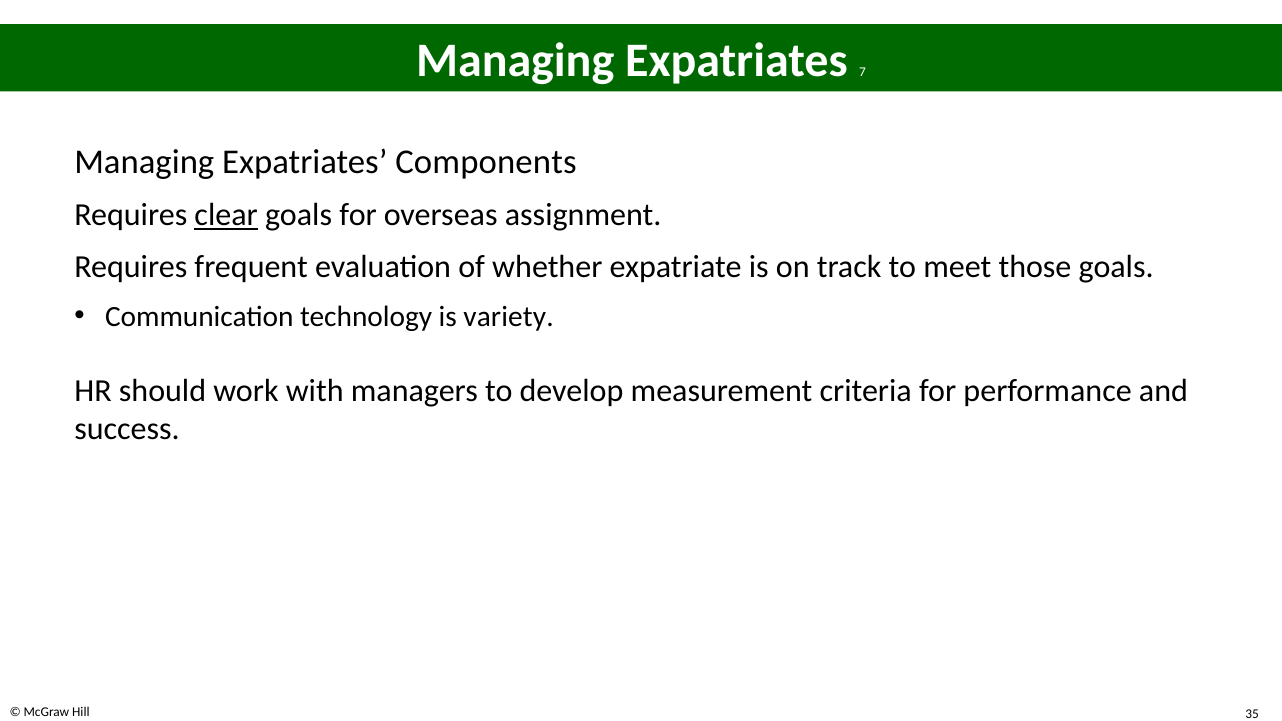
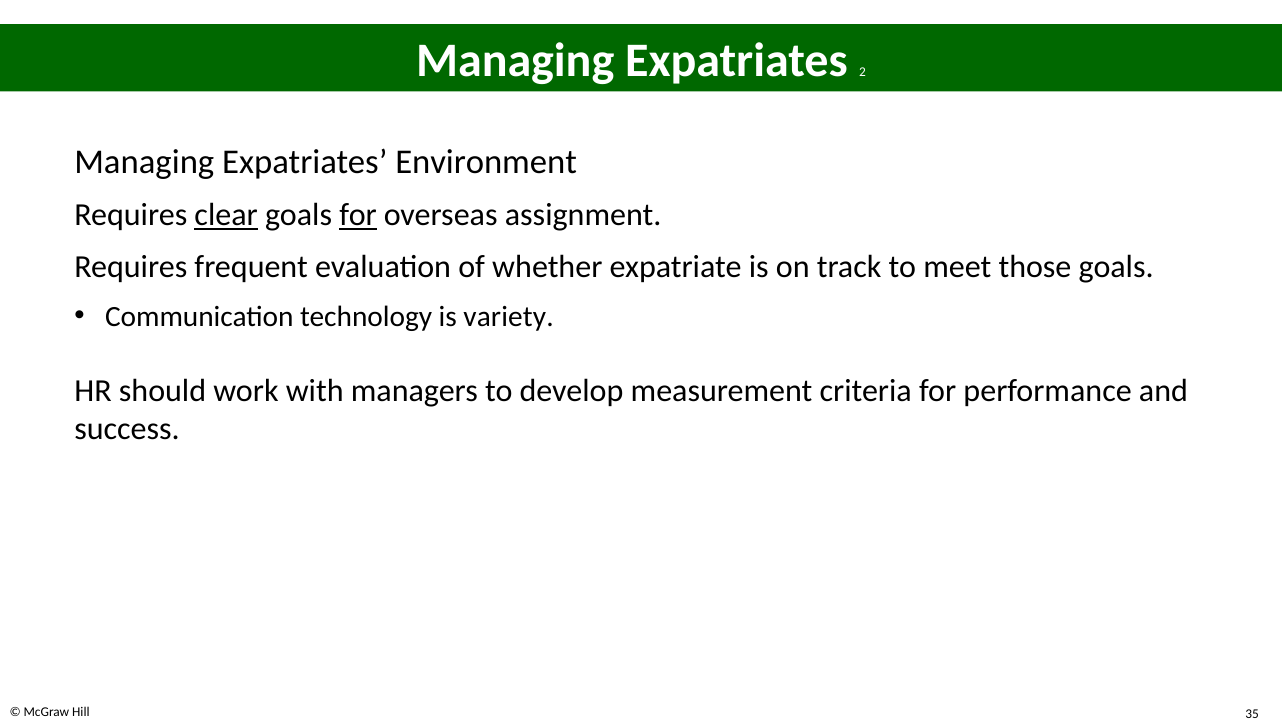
7: 7 -> 2
Components: Components -> Environment
for at (358, 215) underline: none -> present
